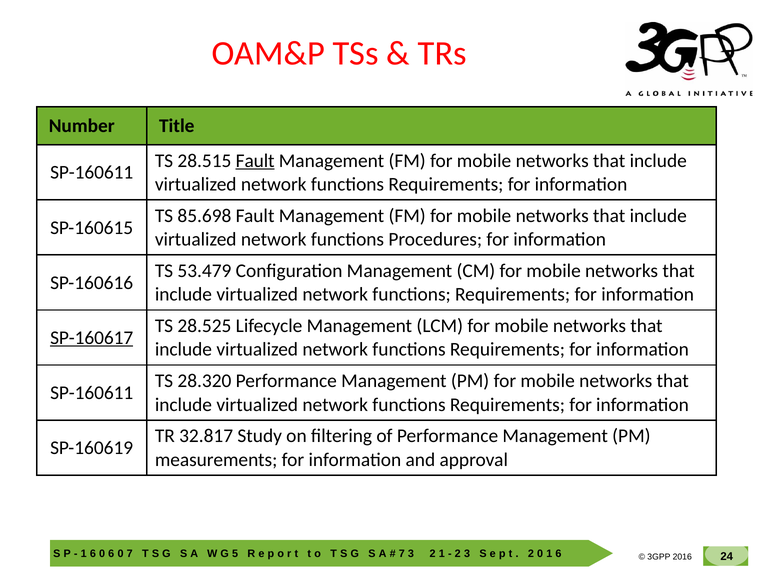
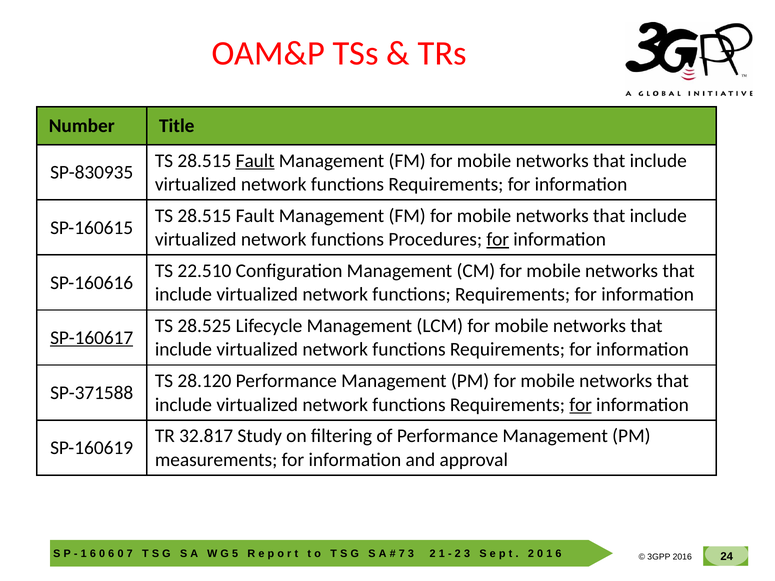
SP-160611 at (92, 173): SP-160611 -> SP-830935
85.698 at (204, 216): 85.698 -> 28.515
for at (498, 240) underline: none -> present
53.479: 53.479 -> 22.510
28.320: 28.320 -> 28.120
SP-160611 at (92, 393): SP-160611 -> SP-371588
for at (581, 405) underline: none -> present
